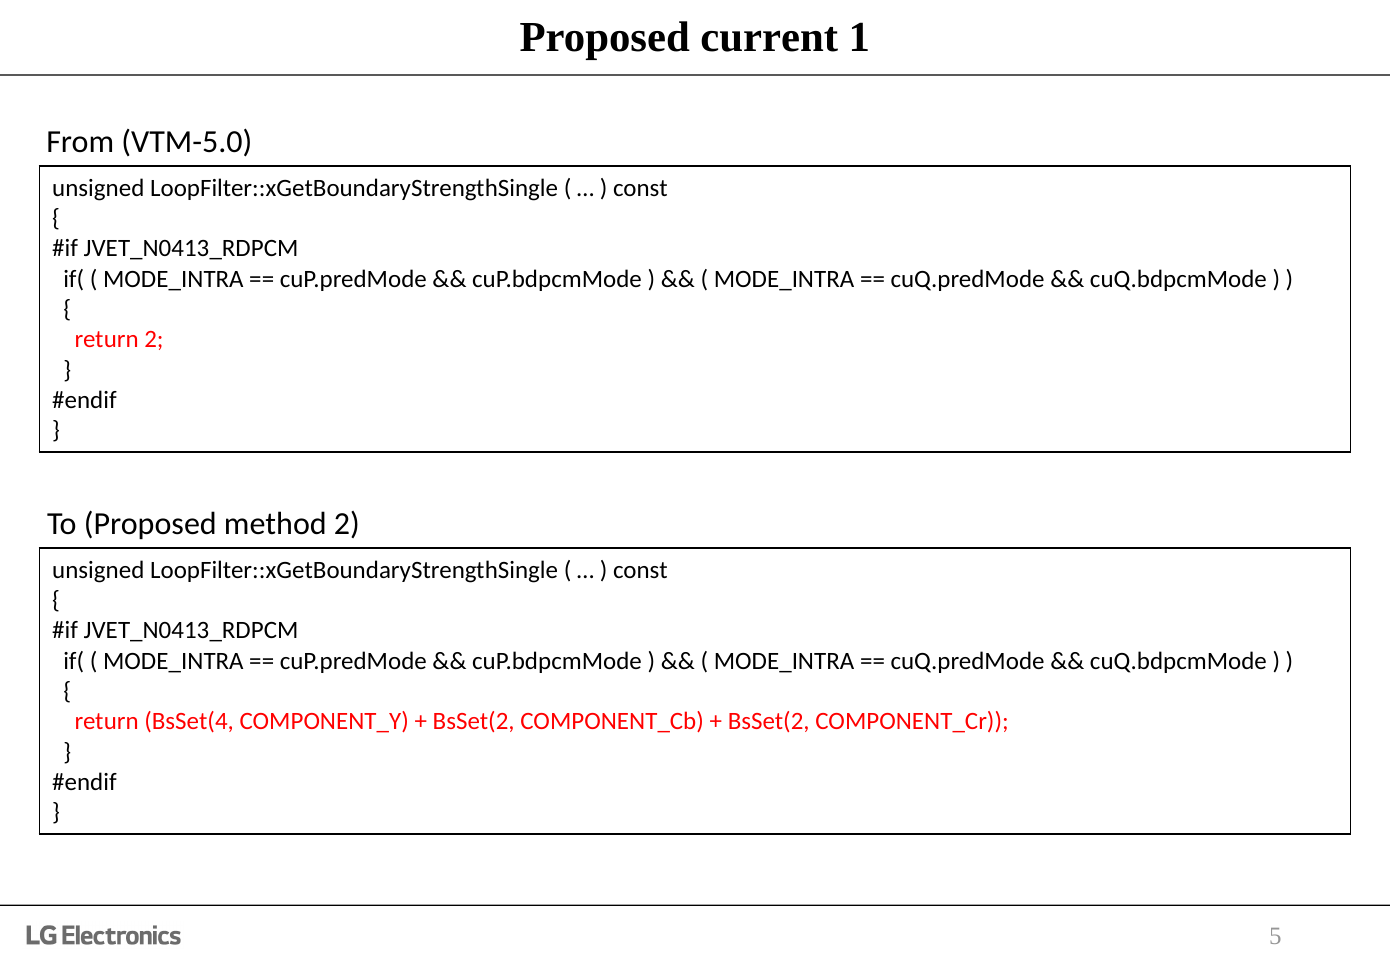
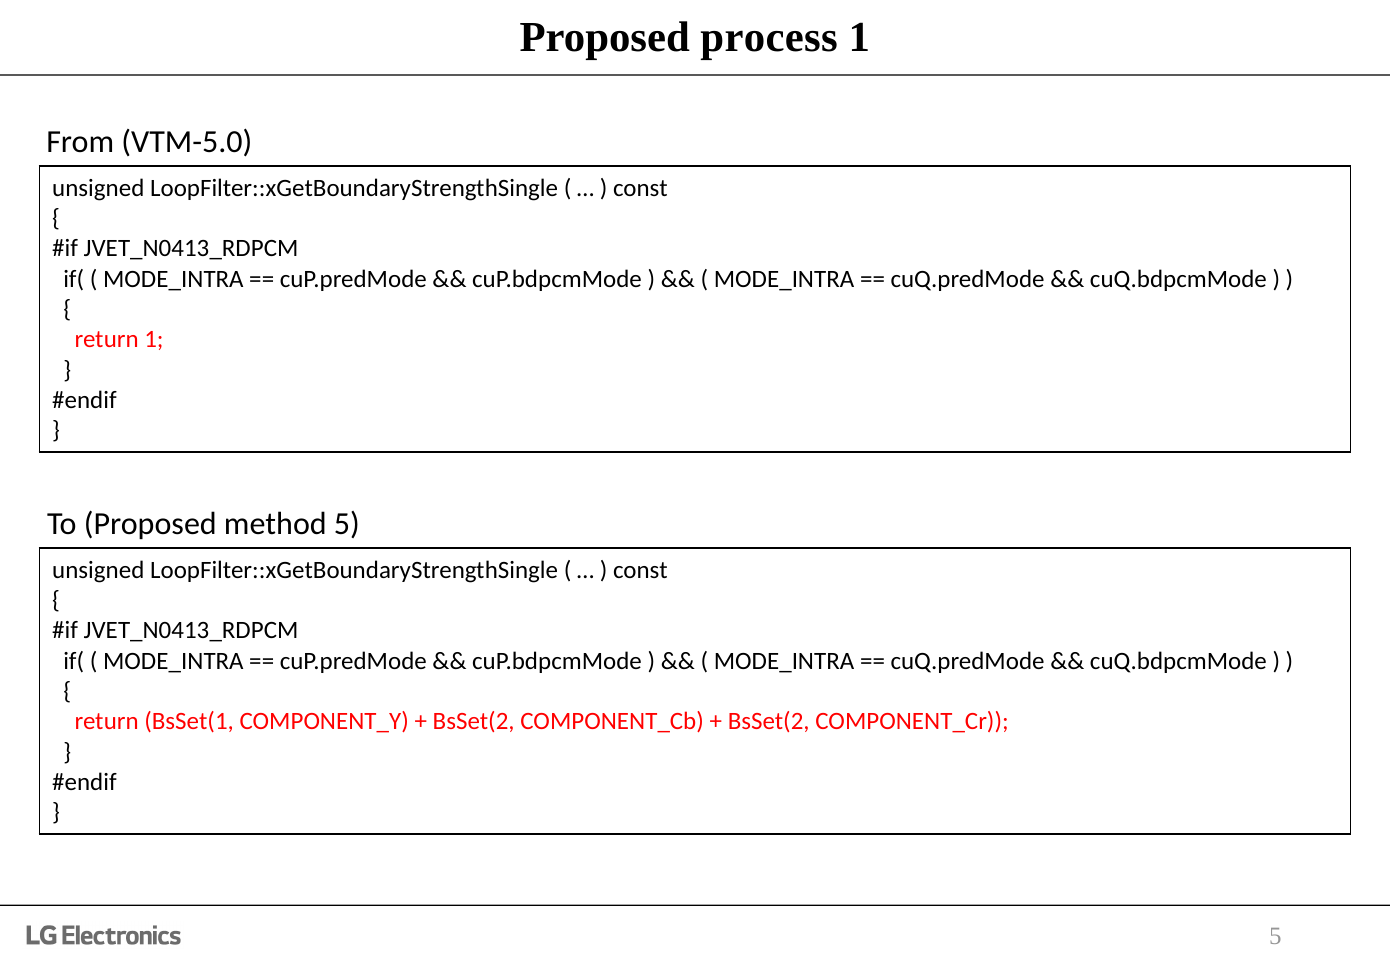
current: current -> process
return 2: 2 -> 1
method 2: 2 -> 5
BsSet(4: BsSet(4 -> BsSet(1
